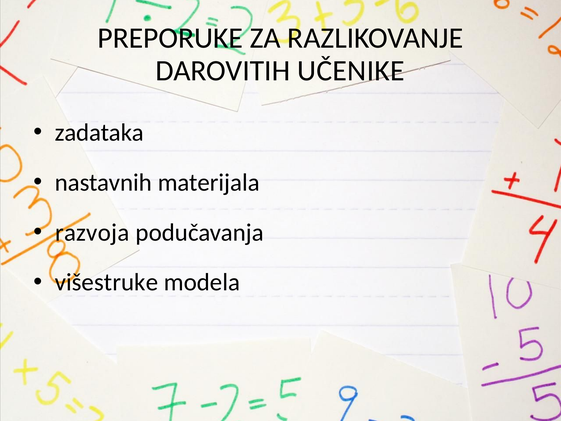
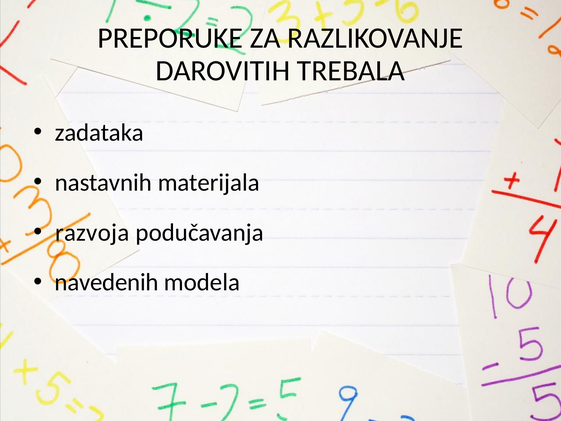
UČENIKE: UČENIKE -> TREBALA
višestruke: višestruke -> navedenih
